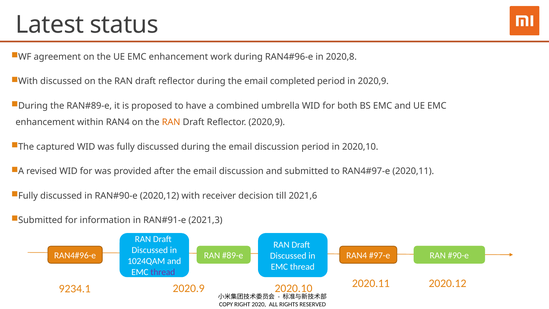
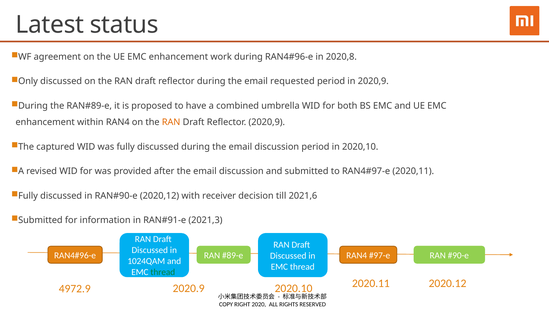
With at (28, 81): With -> Only
completed: completed -> requested
thread at (163, 272) colour: purple -> green
9234.1: 9234.1 -> 4972.9
